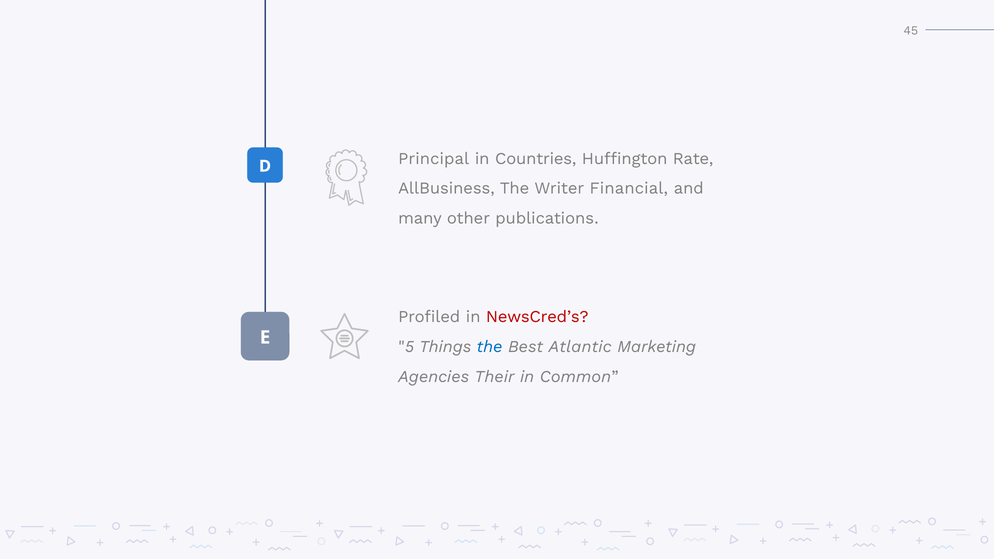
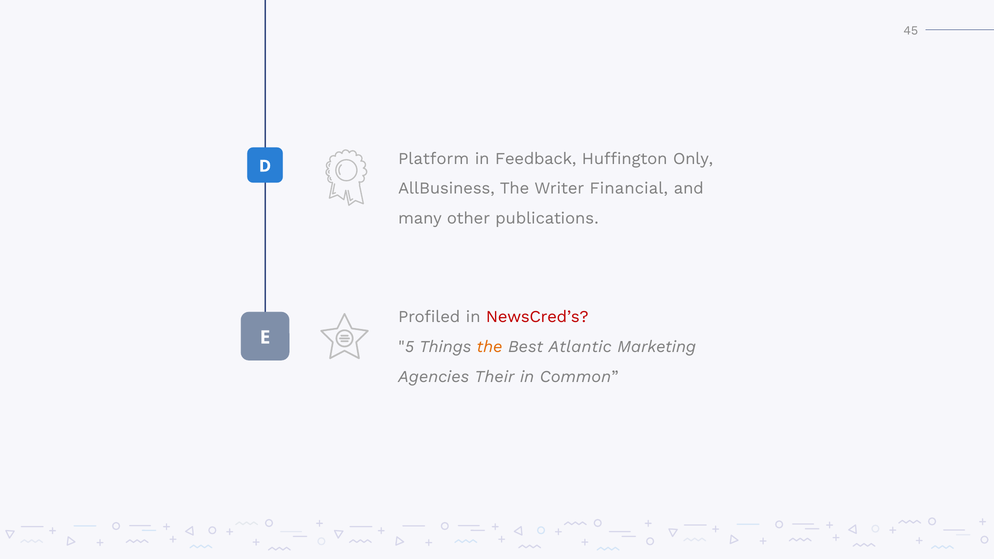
Principal: Principal -> Platform
Countries: Countries -> Feedback
Rate: Rate -> Only
the at (490, 347) colour: blue -> orange
